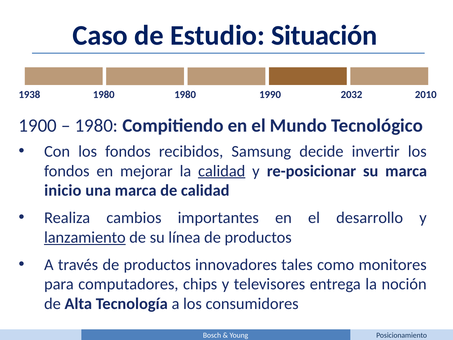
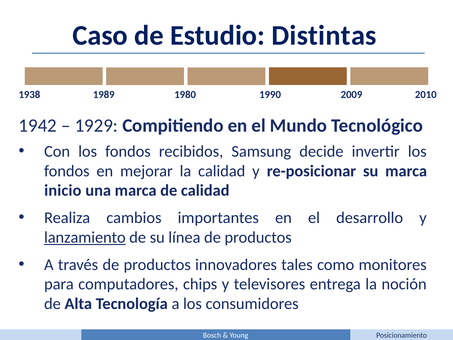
Situación: Situación -> Distintas
1980 at (104, 94): 1980 -> 1989
2032: 2032 -> 2009
1900: 1900 -> 1942
1980 at (96, 125): 1980 -> 1929
calidad at (222, 171) underline: present -> none
